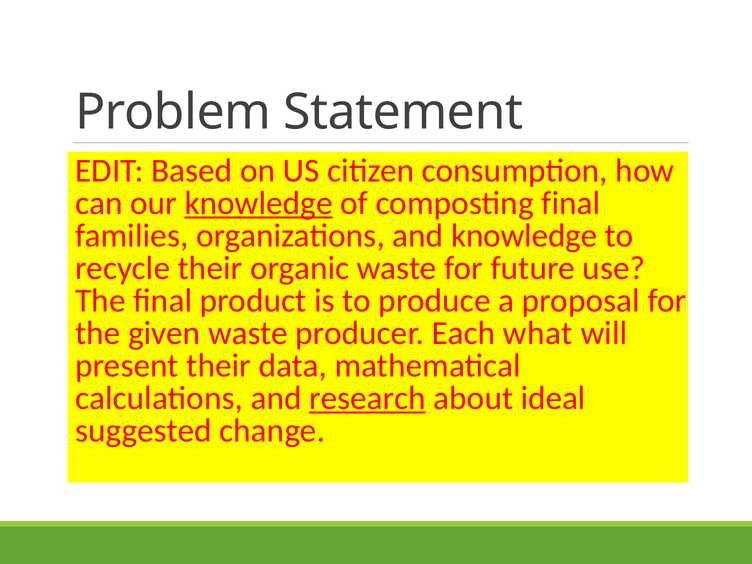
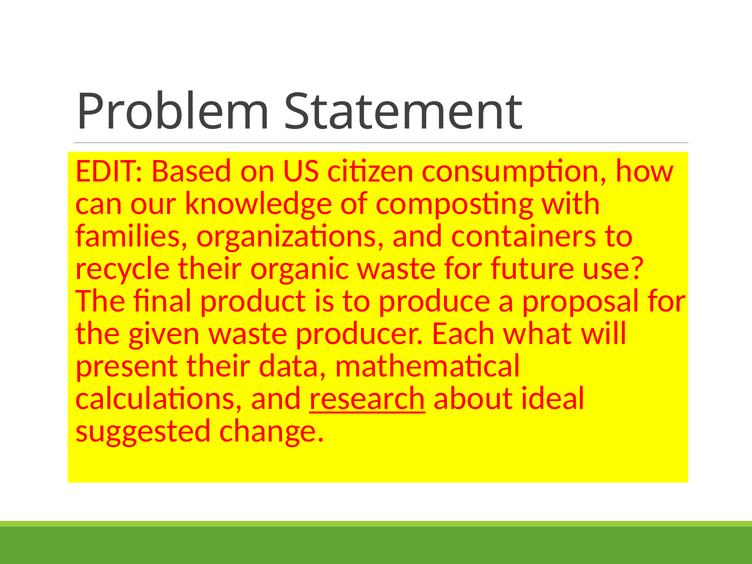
knowledge at (259, 203) underline: present -> none
composting final: final -> with
and knowledge: knowledge -> containers
